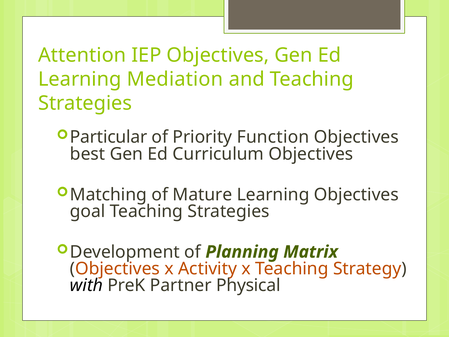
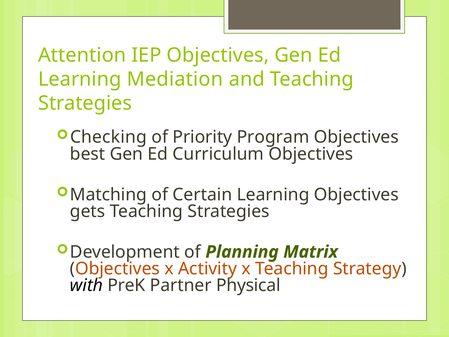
Particular: Particular -> Checking
Function: Function -> Program
Mature: Mature -> Certain
goal: goal -> gets
